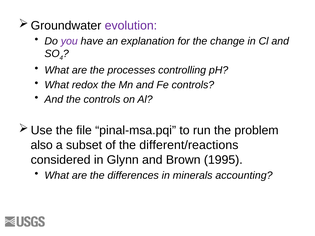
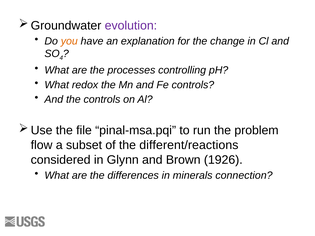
you colour: purple -> orange
also: also -> flow
1995: 1995 -> 1926
accounting: accounting -> connection
